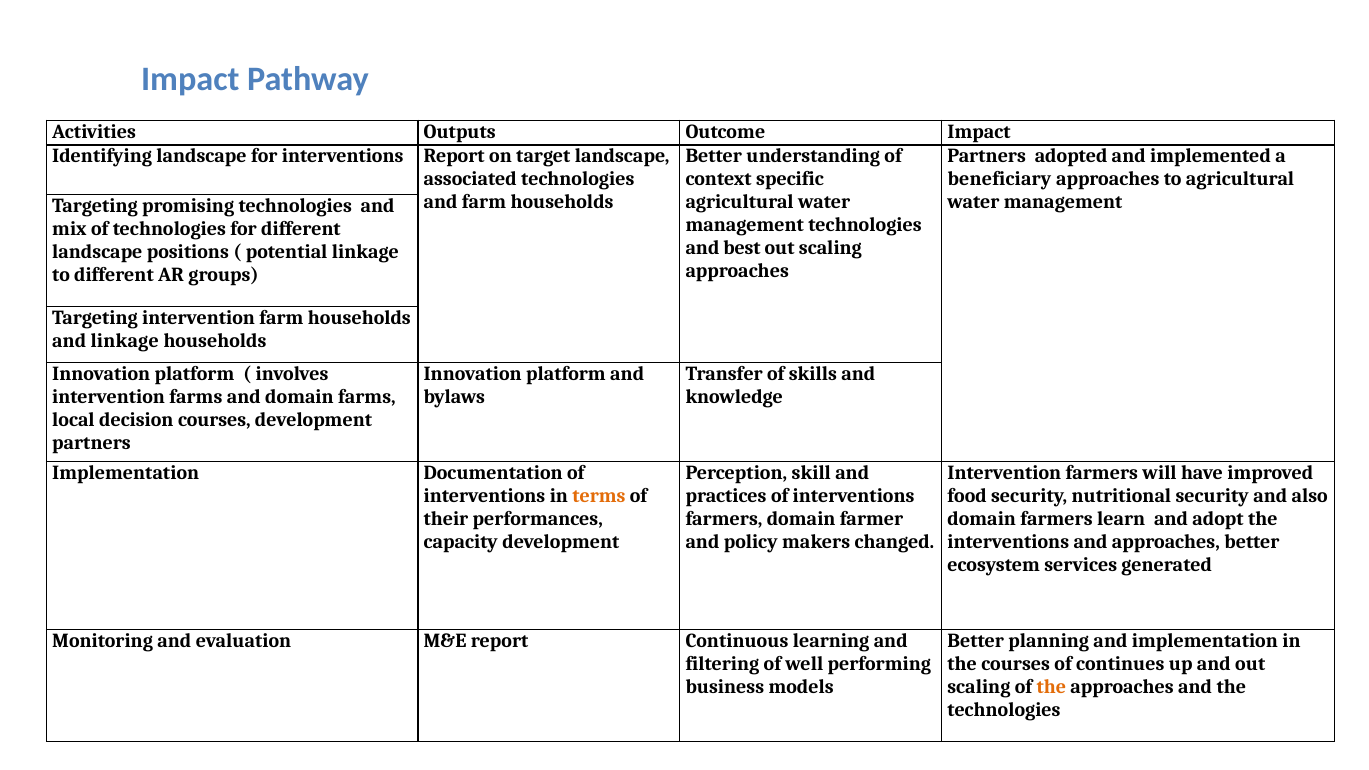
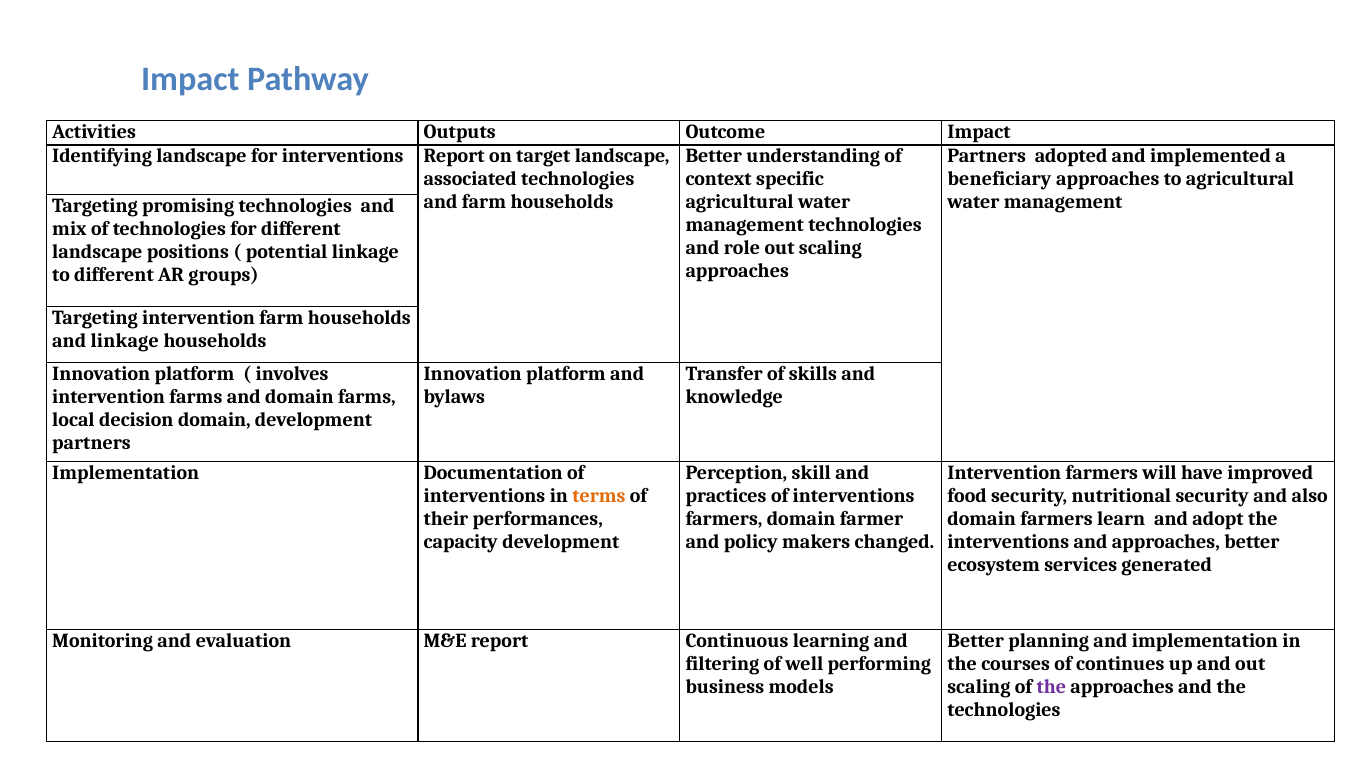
best: best -> role
decision courses: courses -> domain
the at (1051, 687) colour: orange -> purple
